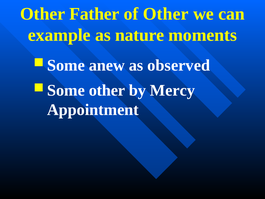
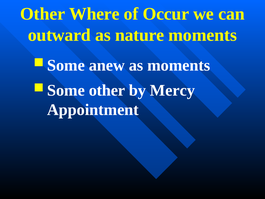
Father: Father -> Where
of Other: Other -> Occur
example: example -> outward
as observed: observed -> moments
